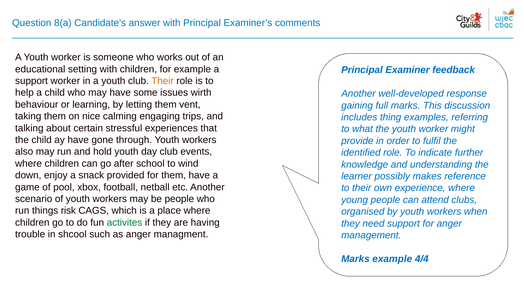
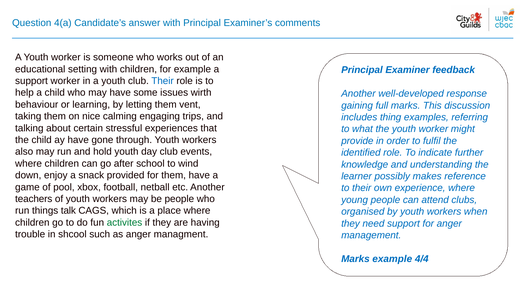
8(a: 8(a -> 4(a
Their at (163, 81) colour: orange -> blue
scenario: scenario -> teachers
risk: risk -> talk
